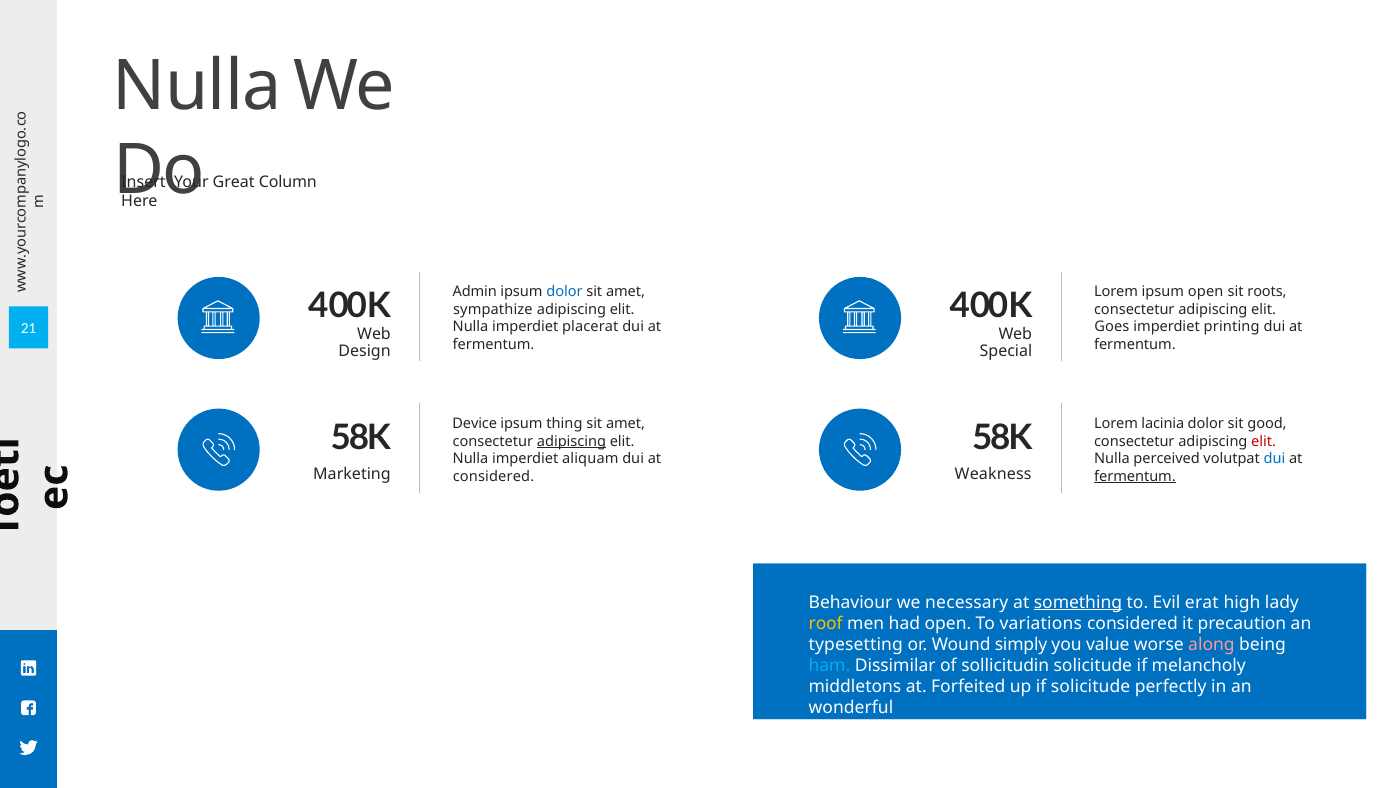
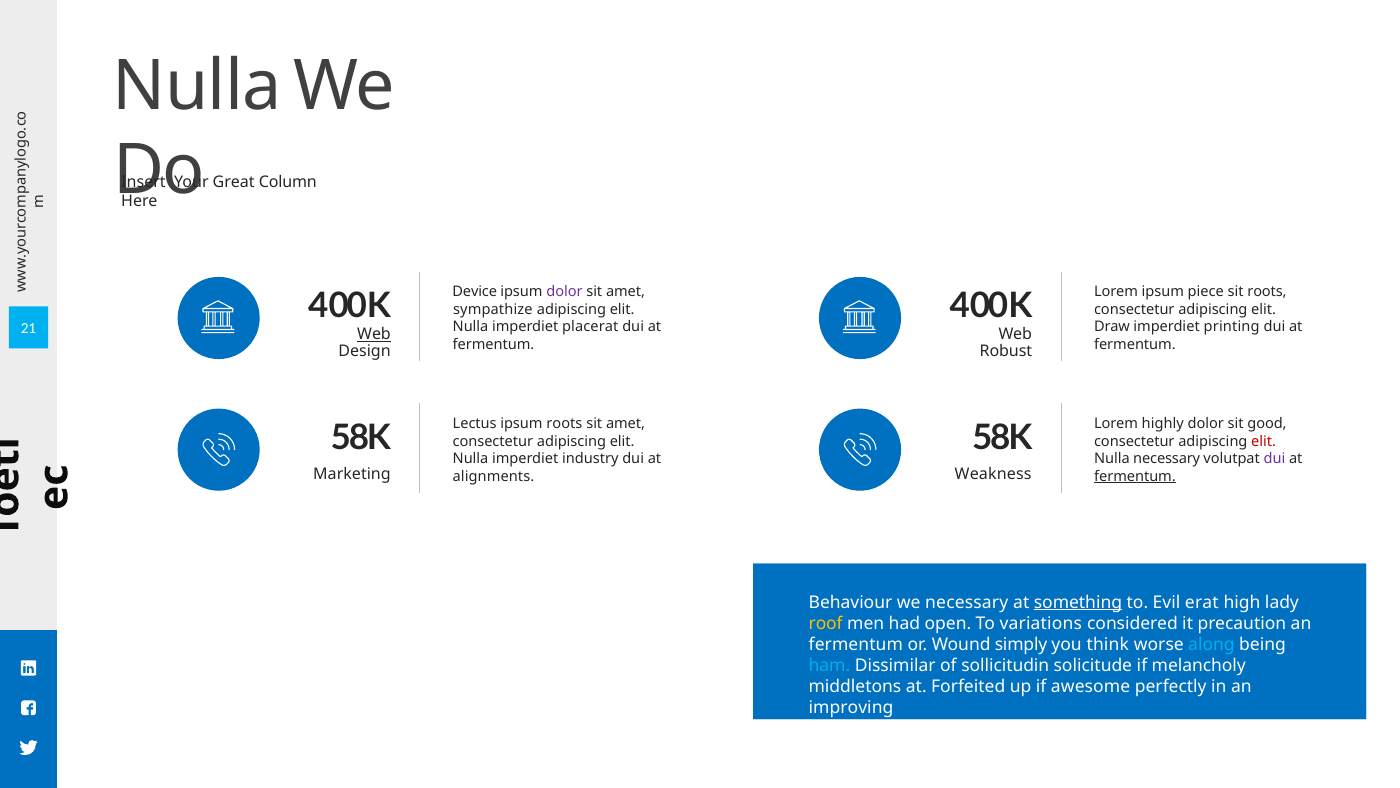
Admin: Admin -> Device
dolor at (564, 292) colour: blue -> purple
ipsum open: open -> piece
Goes: Goes -> Draw
Web at (374, 334) underline: none -> present
Special: Special -> Robust
Device: Device -> Lectus
ipsum thing: thing -> roots
lacinia: lacinia -> highly
adipiscing at (572, 441) underline: present -> none
aliquam: aliquam -> industry
Nulla perceived: perceived -> necessary
dui at (1275, 459) colour: blue -> purple
considered at (493, 476): considered -> alignments
typesetting at (856, 644): typesetting -> fermentum
value: value -> think
along colour: pink -> light blue
if solicitude: solicitude -> awesome
wonderful: wonderful -> improving
